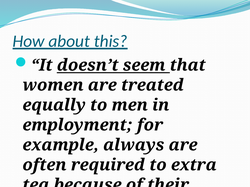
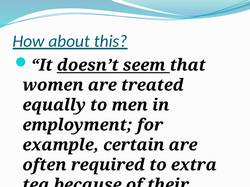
always: always -> certain
